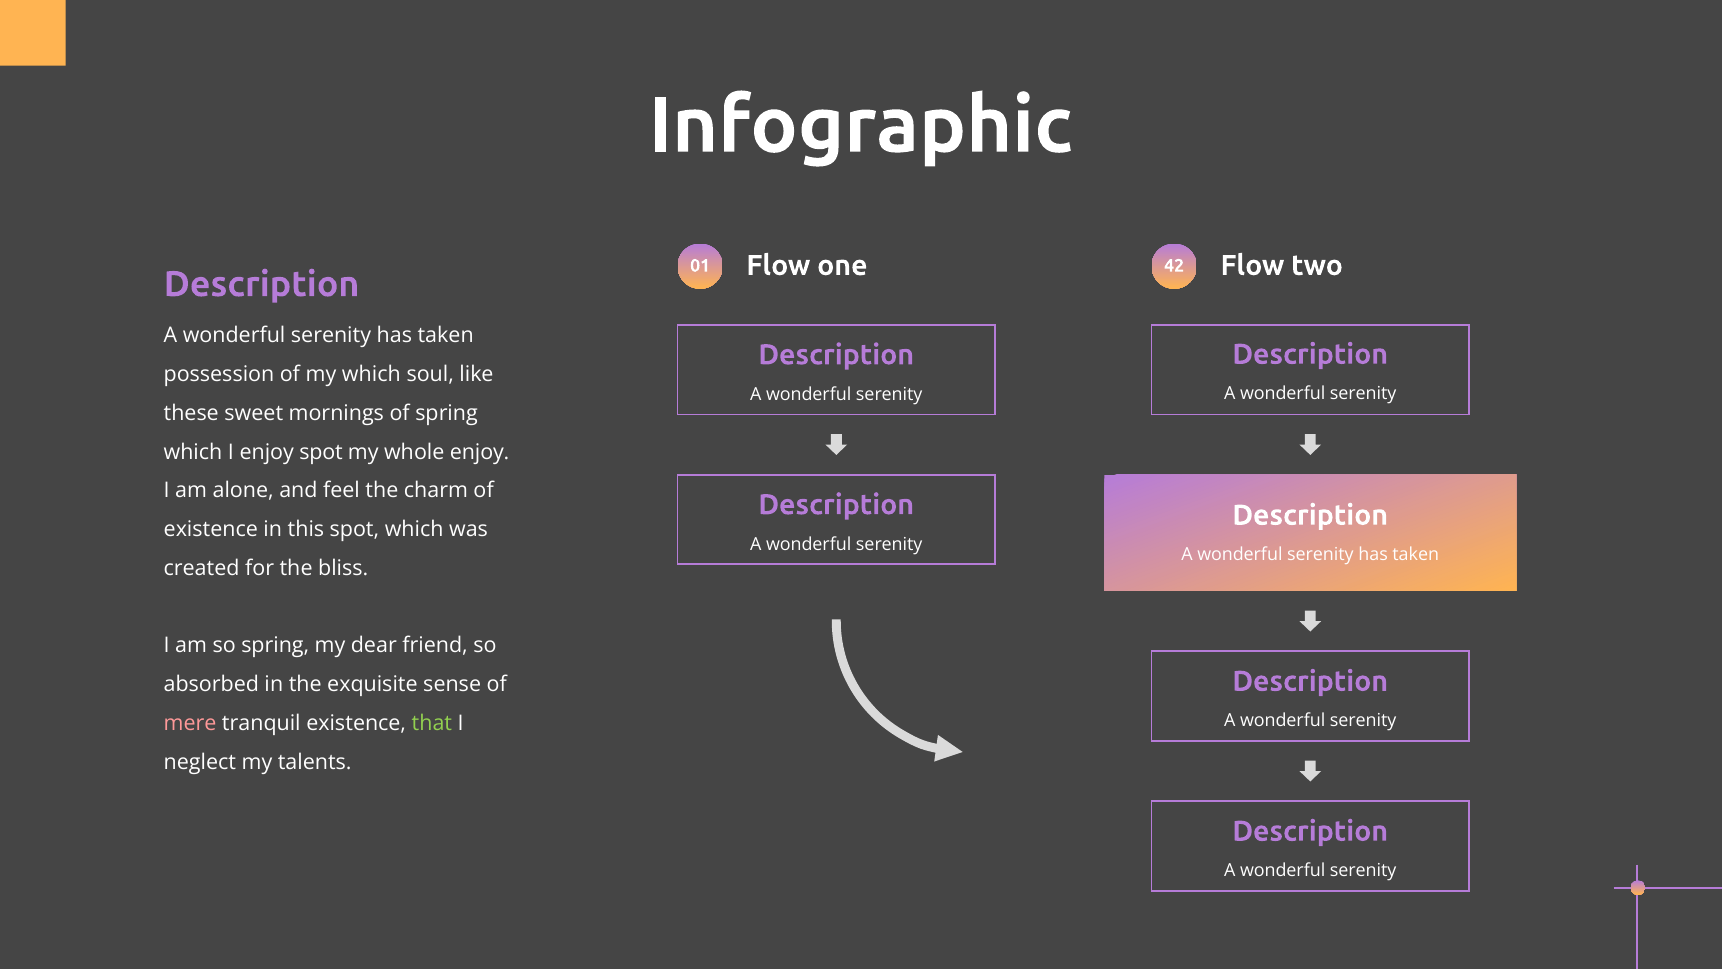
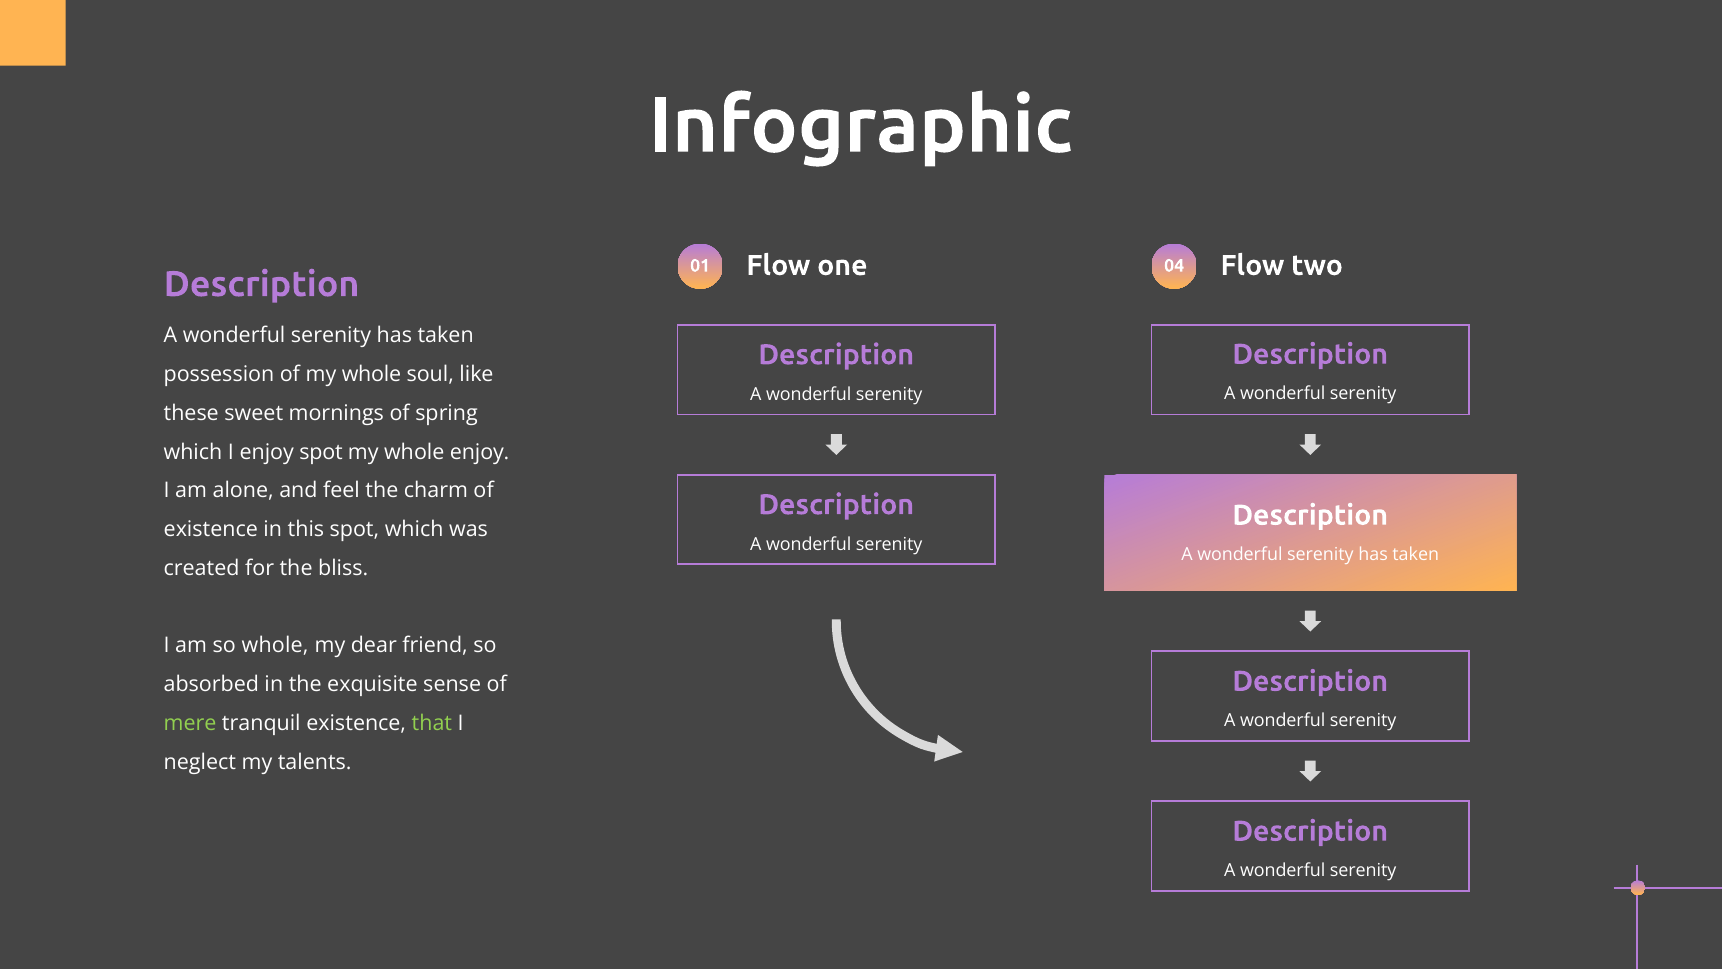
42: 42 -> 04
of my which: which -> whole
so spring: spring -> whole
mere colour: pink -> light green
